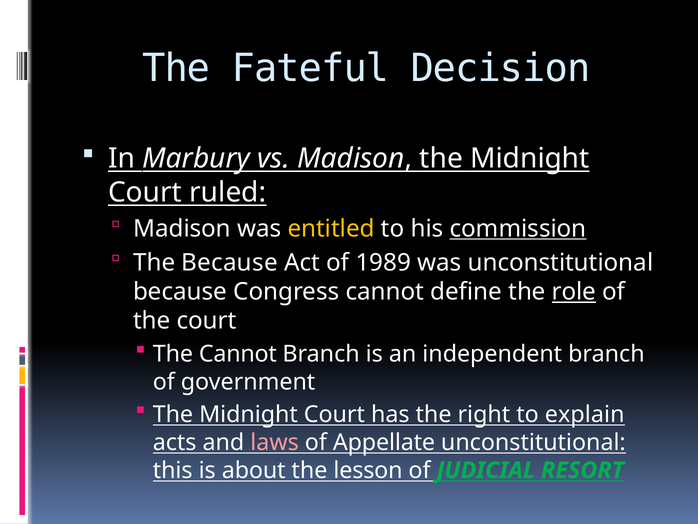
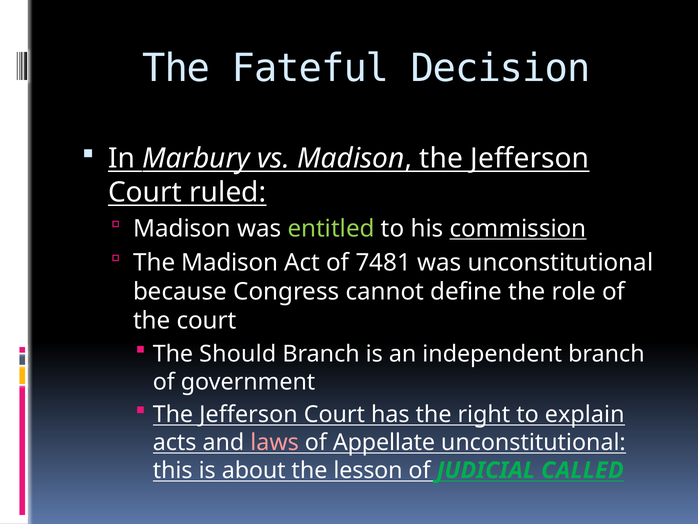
Madison the Midnight: Midnight -> Jefferson
entitled colour: yellow -> light green
The Because: Because -> Madison
1989: 1989 -> 7481
role underline: present -> none
The Cannot: Cannot -> Should
Midnight at (248, 414): Midnight -> Jefferson
RESORT: RESORT -> CALLED
